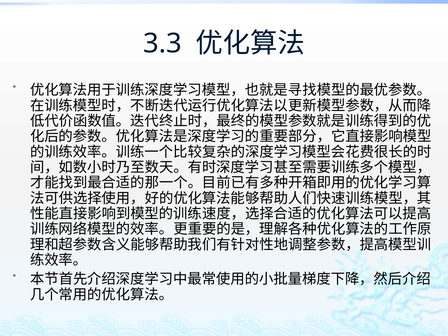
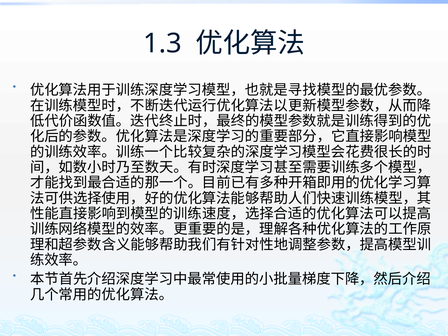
3.3: 3.3 -> 1.3
